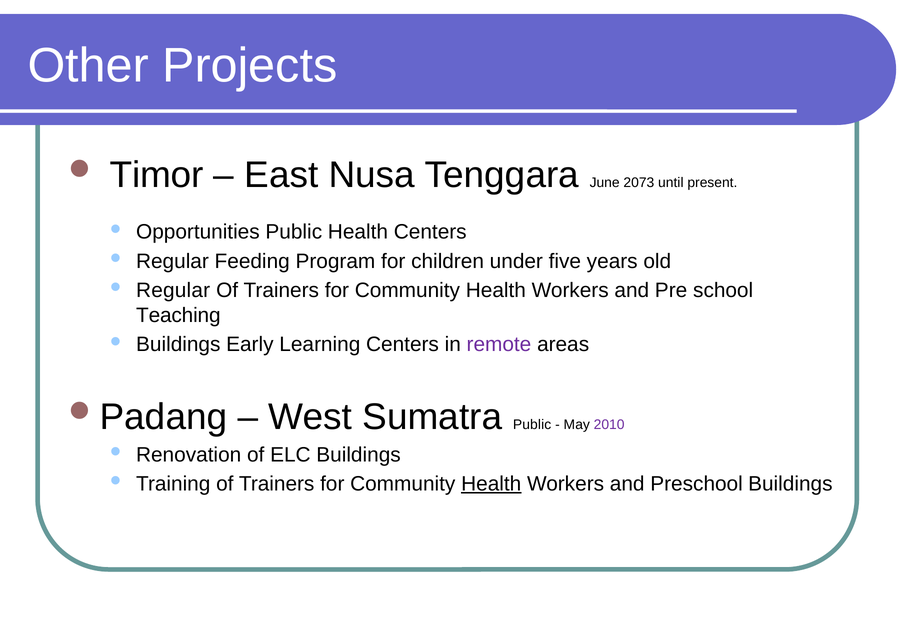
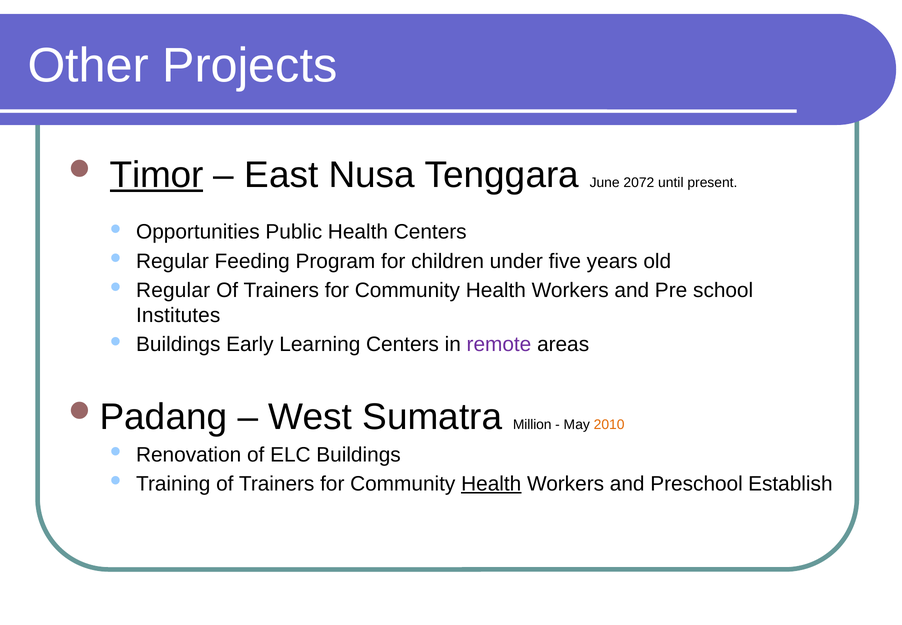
Timor underline: none -> present
2073: 2073 -> 2072
Teaching: Teaching -> Institutes
Sumatra Public: Public -> Million
2010 colour: purple -> orange
Preschool Buildings: Buildings -> Establish
